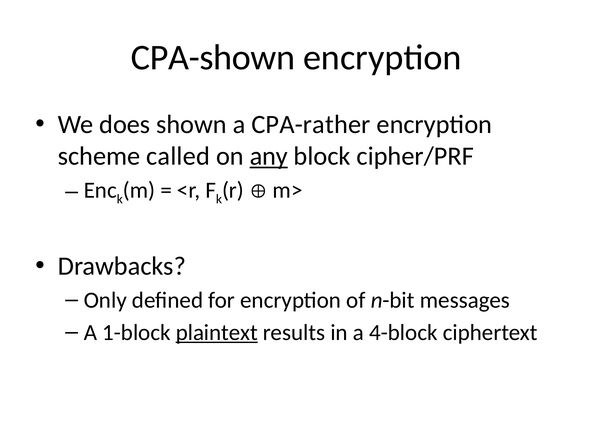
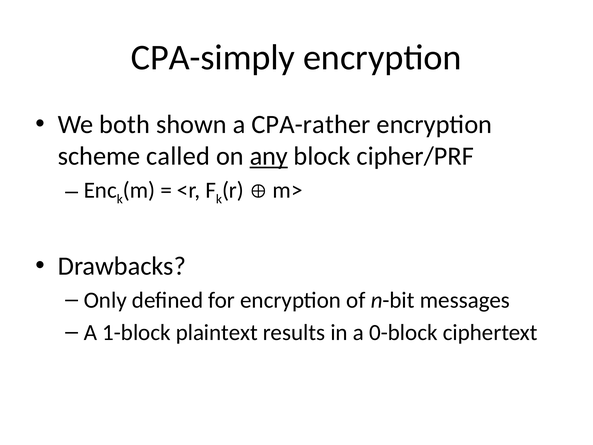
CPA-shown: CPA-shown -> CPA-simply
does: does -> both
plaintext underline: present -> none
4-block: 4-block -> 0-block
